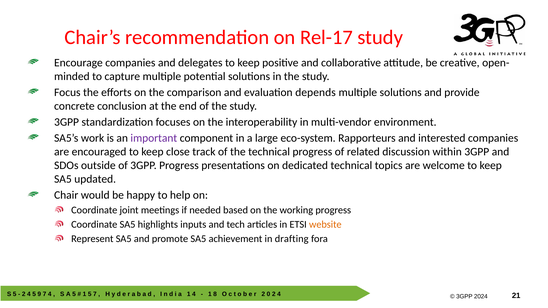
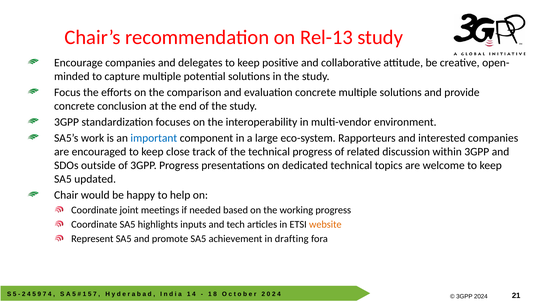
Rel-17: Rel-17 -> Rel-13
evaluation depends: depends -> concrete
important colour: purple -> blue
